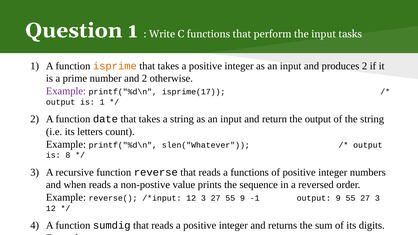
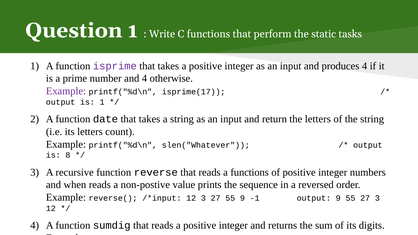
the input: input -> static
isprime colour: orange -> purple
produces 2: 2 -> 4
and 2: 2 -> 4
the output: output -> letters
